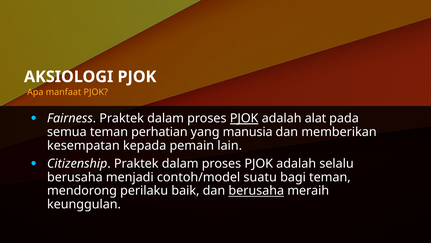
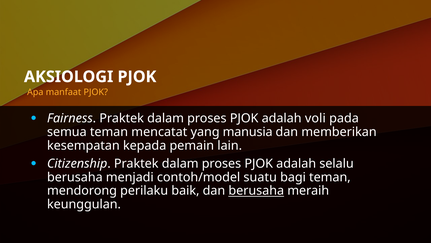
PJOK at (244, 118) underline: present -> none
alat: alat -> voli
perhatian: perhatian -> mencatat
